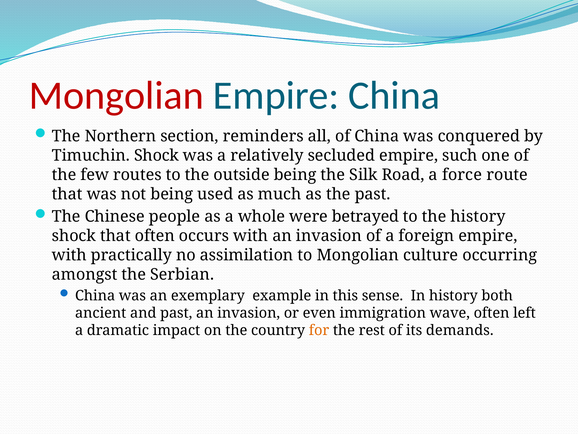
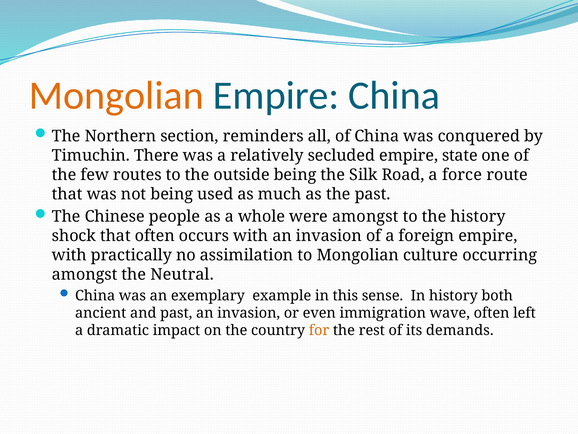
Mongolian at (116, 95) colour: red -> orange
Timuchin Shock: Shock -> There
such: such -> state
were betrayed: betrayed -> amongst
Serbian: Serbian -> Neutral
